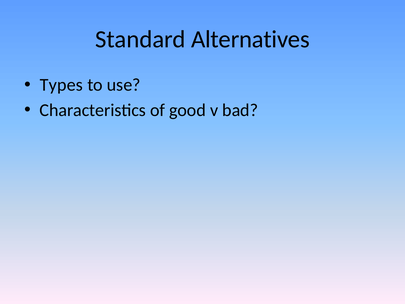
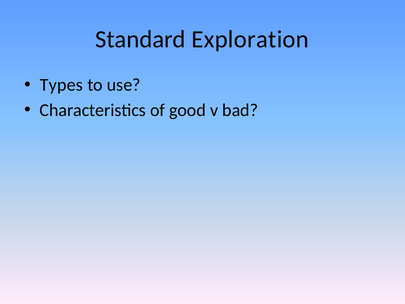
Alternatives: Alternatives -> Exploration
